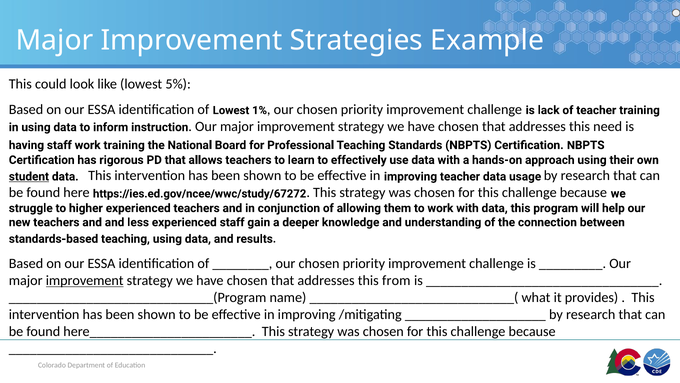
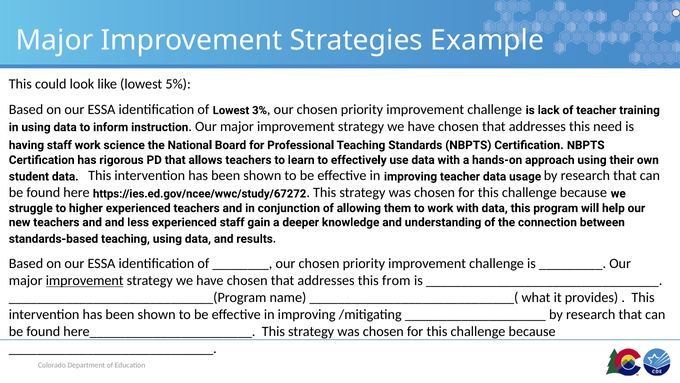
1%: 1% -> 3%
work training: training -> science
student underline: present -> none
